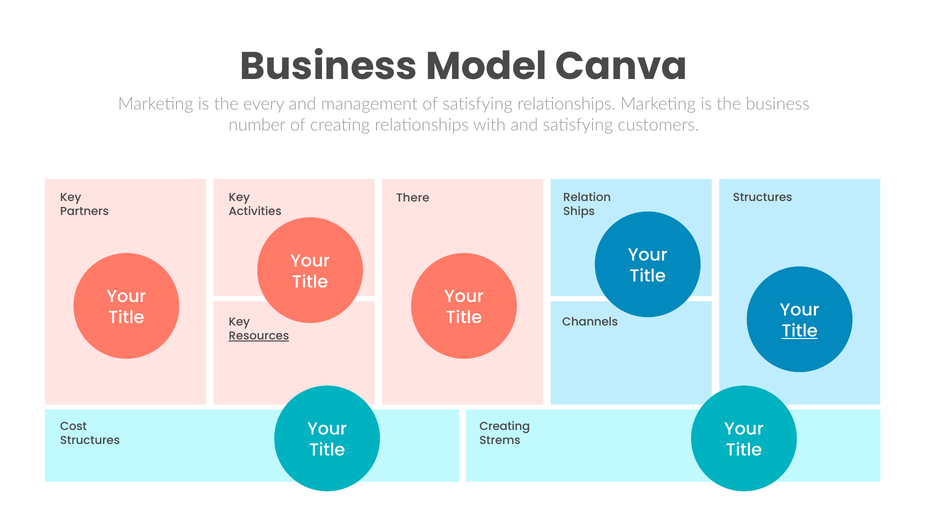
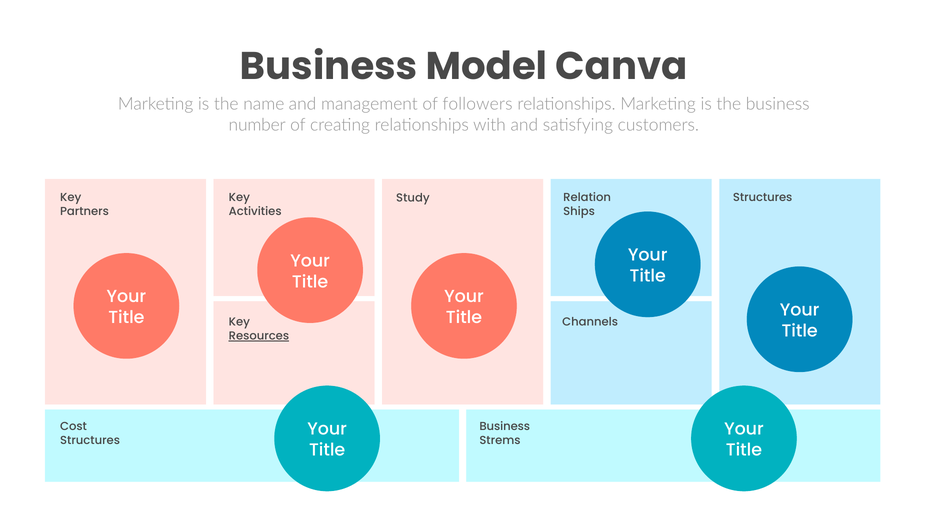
every: every -> name
of satisfying: satisfying -> followers
There: There -> Study
Title at (800, 331) underline: present -> none
Creating at (505, 426): Creating -> Business
